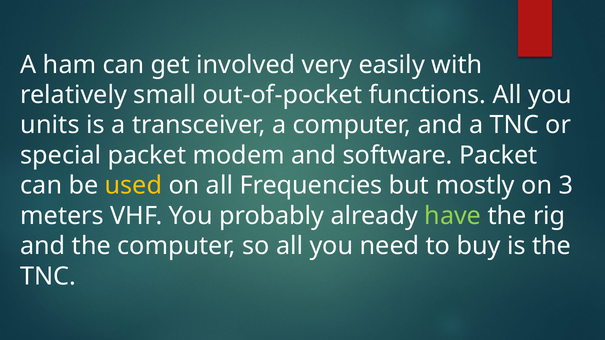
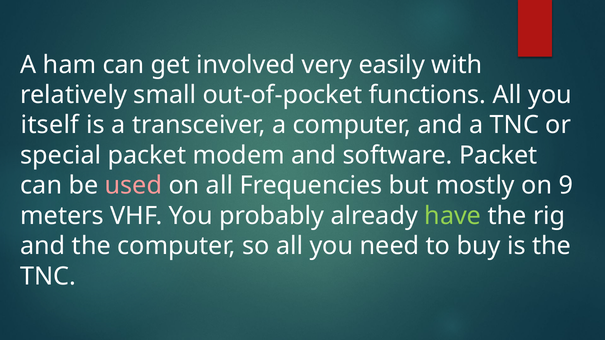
units: units -> itself
used colour: yellow -> pink
3: 3 -> 9
